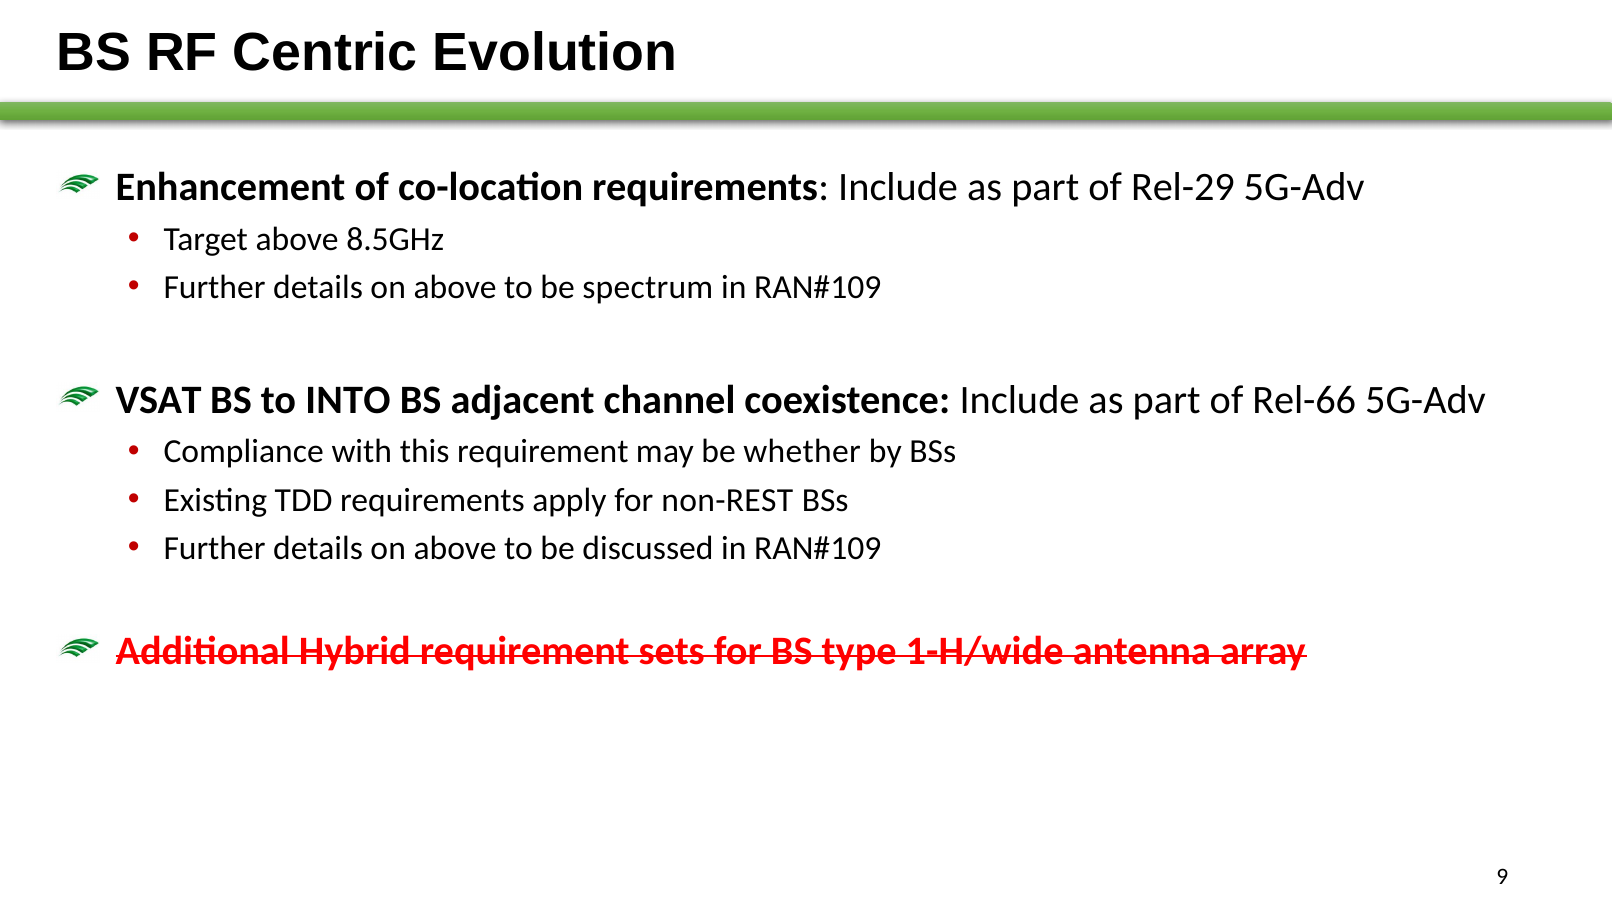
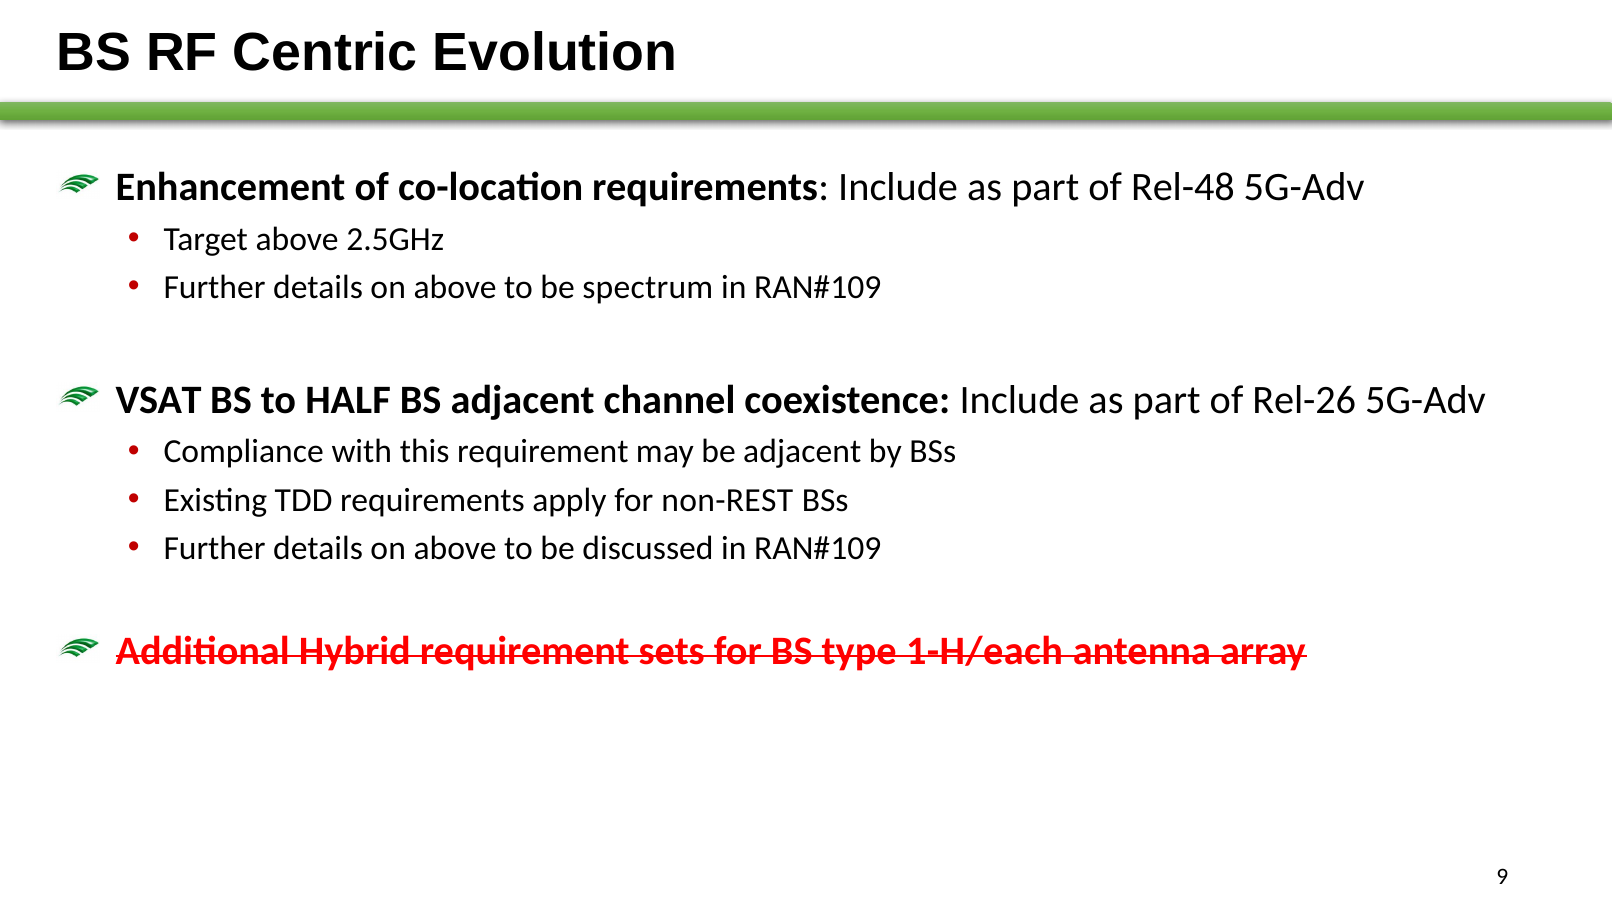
Rel-29: Rel-29 -> Rel-48
8.5GHz: 8.5GHz -> 2.5GHz
INTO: INTO -> HALF
Rel-66: Rel-66 -> Rel-26
be whether: whether -> adjacent
1-H/wide: 1-H/wide -> 1-H/each
